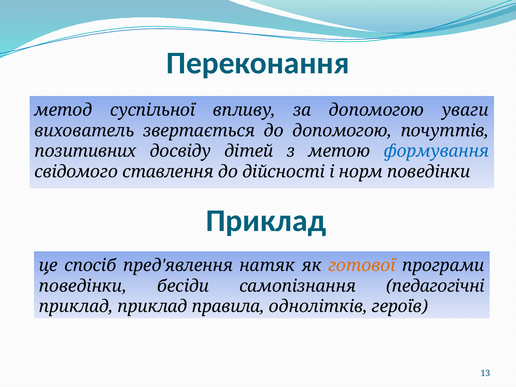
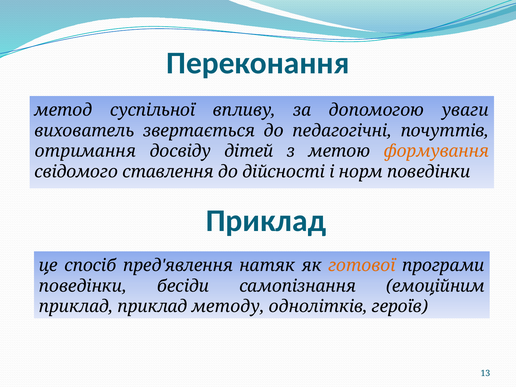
до допомогою: допомогою -> педагогічні
позитивних: позитивних -> отримання
формування colour: blue -> orange
педагогічні: педагогічні -> емоційним
правила: правила -> методу
